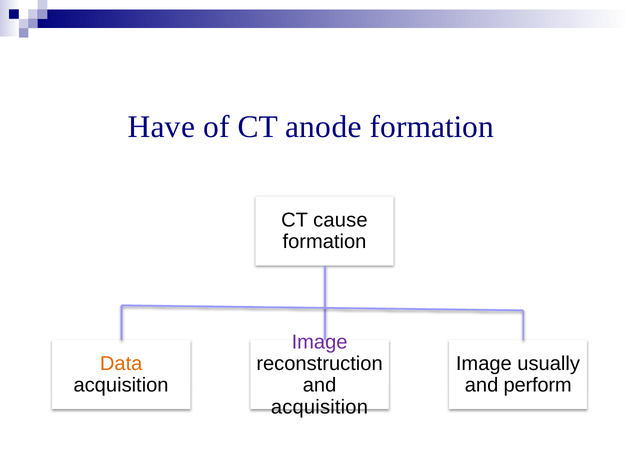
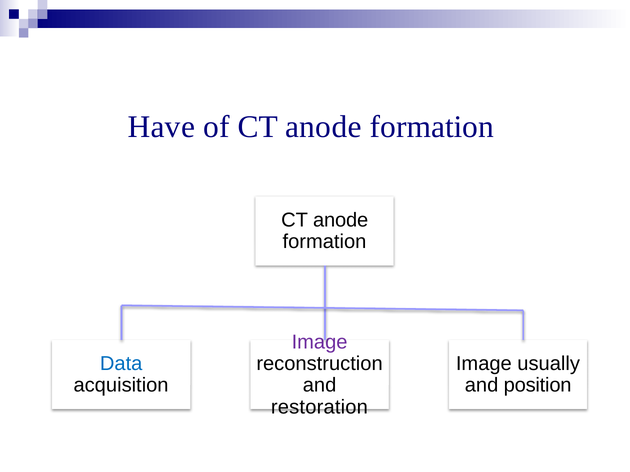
cause at (340, 220): cause -> anode
Data colour: orange -> blue
perform: perform -> position
acquisition at (319, 407): acquisition -> restoration
